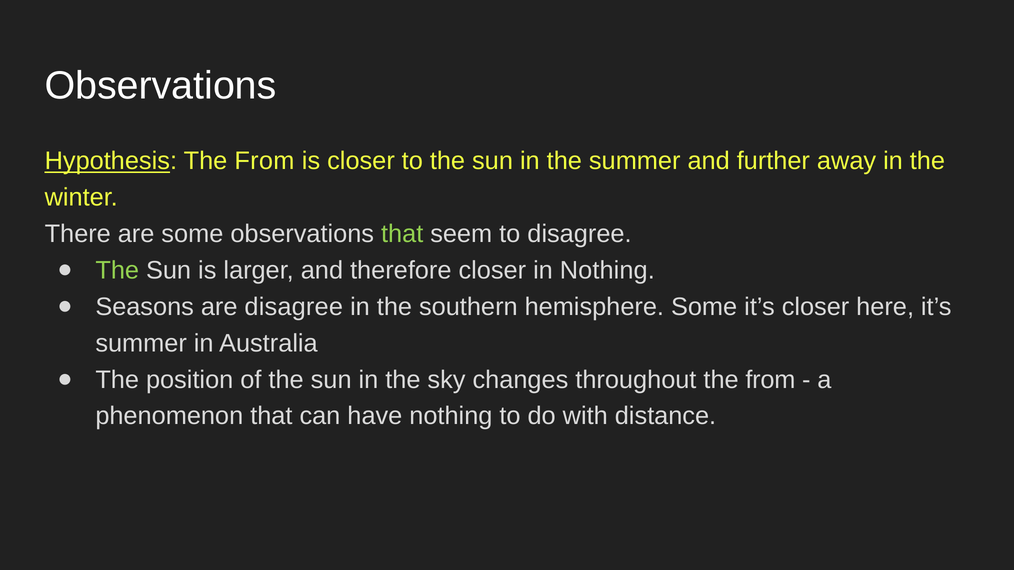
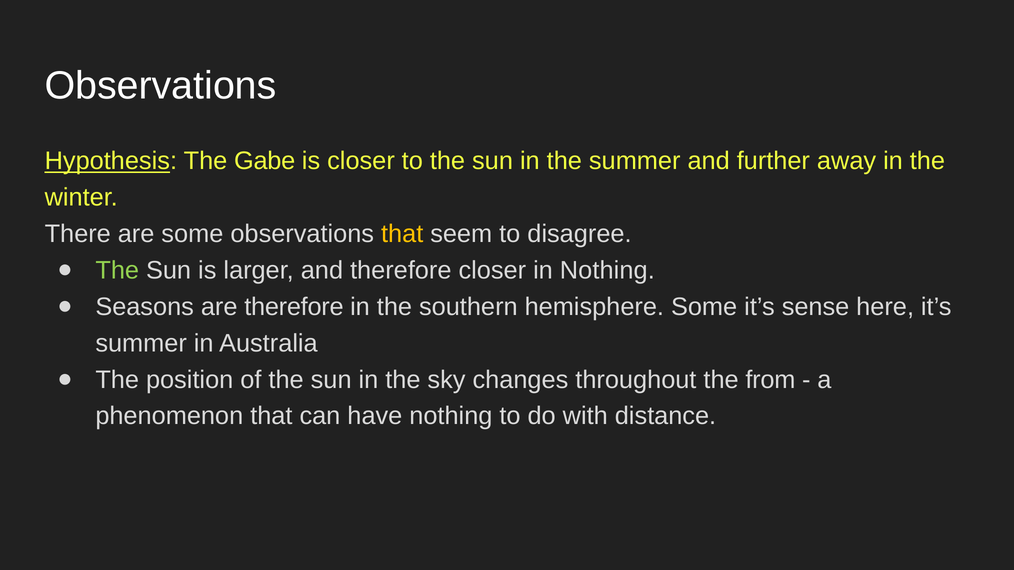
Hypothesis The From: From -> Gabe
that at (402, 234) colour: light green -> yellow
are disagree: disagree -> therefore
it’s closer: closer -> sense
